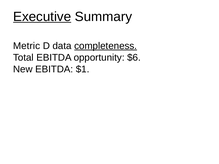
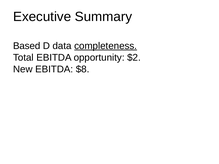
Executive underline: present -> none
Metric: Metric -> Based
$6: $6 -> $2
$1: $1 -> $8
